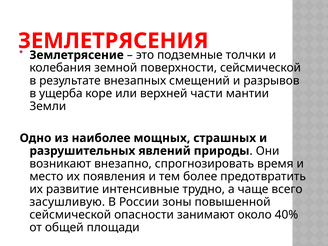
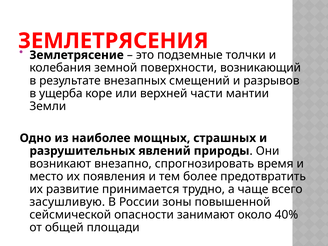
поверхности сейсмической: сейсмической -> возникающий
интенсивные: интенсивные -> принимается
